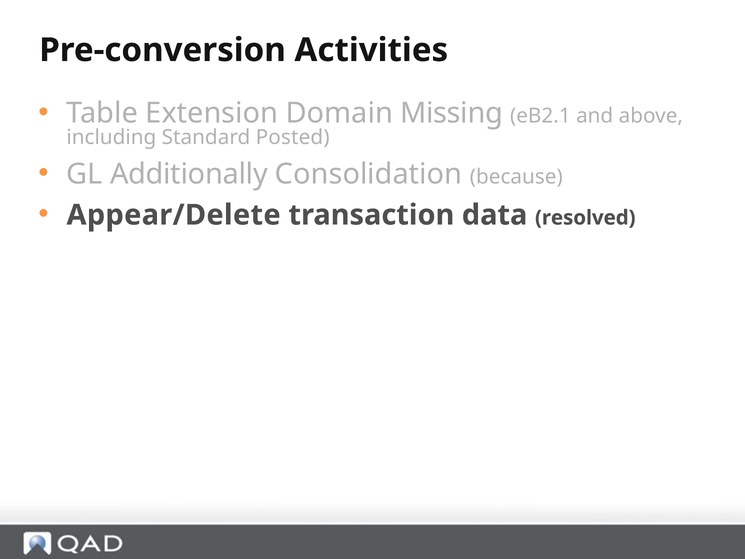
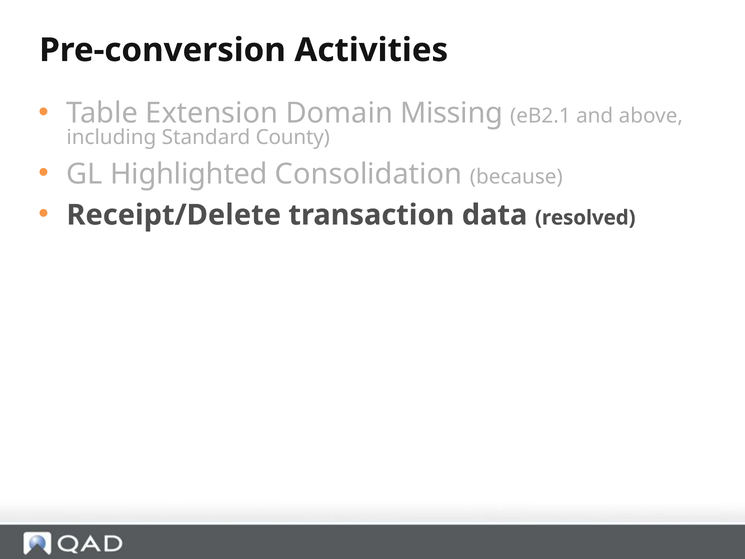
Posted: Posted -> County
Additionally: Additionally -> Highlighted
Appear/Delete: Appear/Delete -> Receipt/Delete
